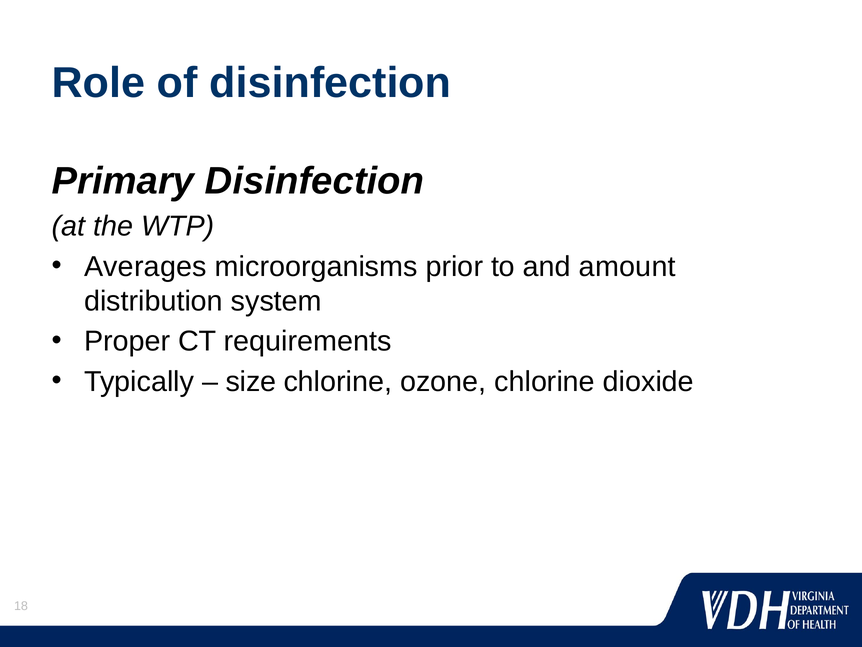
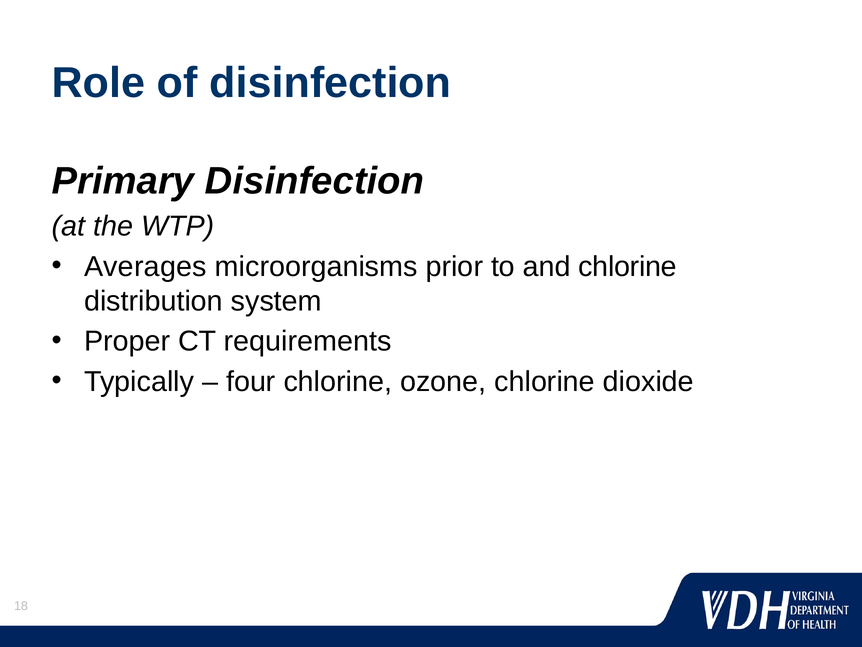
and amount: amount -> chlorine
size: size -> four
